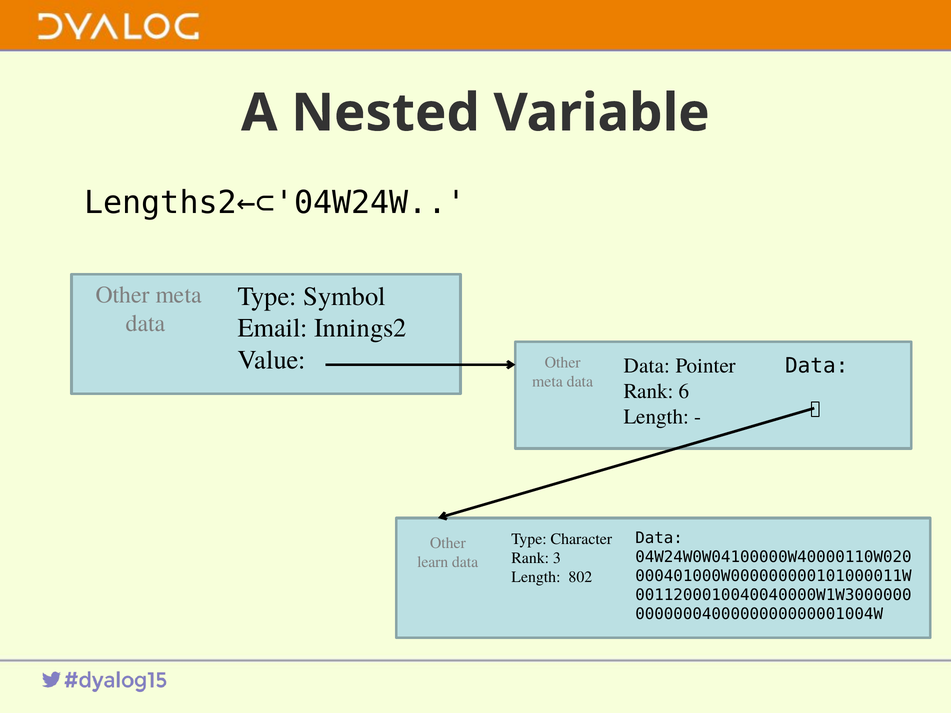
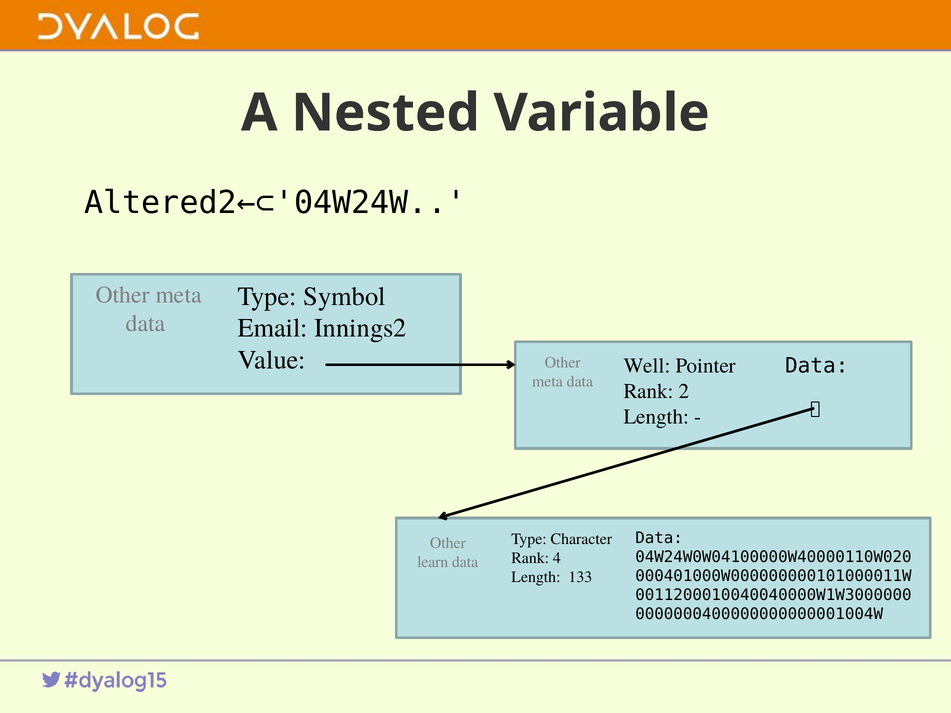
Lengths2←⊂'04W24W: Lengths2←⊂'04W24W -> Altered2←⊂'04W24W
Data at (647, 366): Data -> Well
6: 6 -> 2
3: 3 -> 4
802: 802 -> 133
